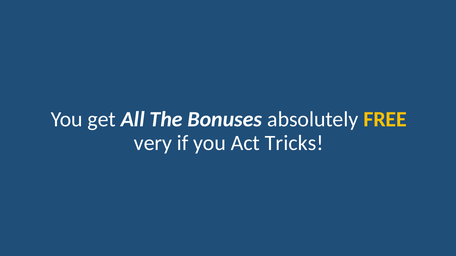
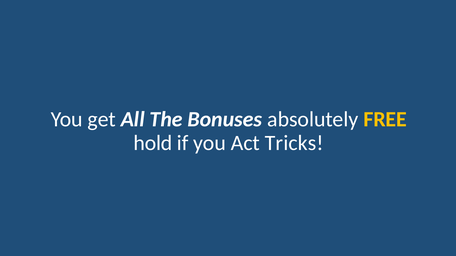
very: very -> hold
